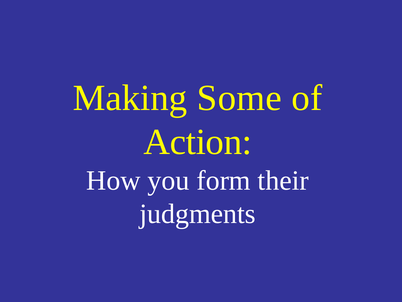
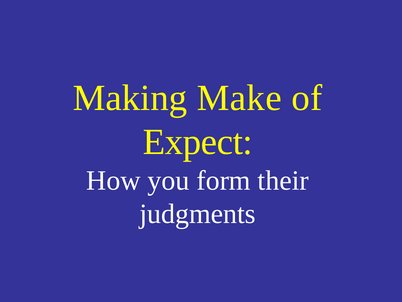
Some: Some -> Make
Action: Action -> Expect
